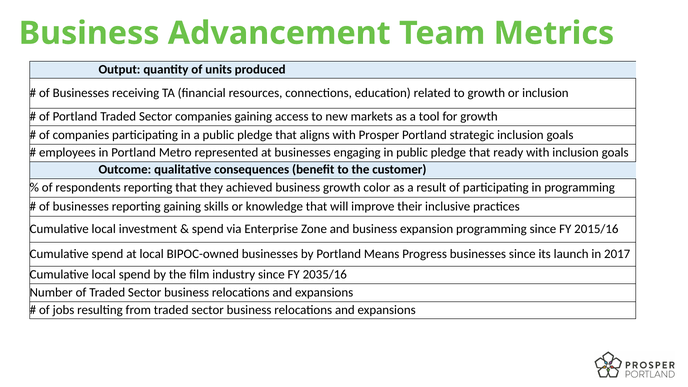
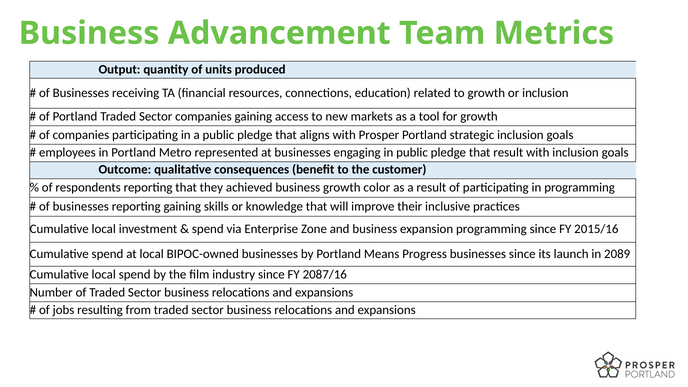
that ready: ready -> result
2017: 2017 -> 2089
2035/16: 2035/16 -> 2087/16
